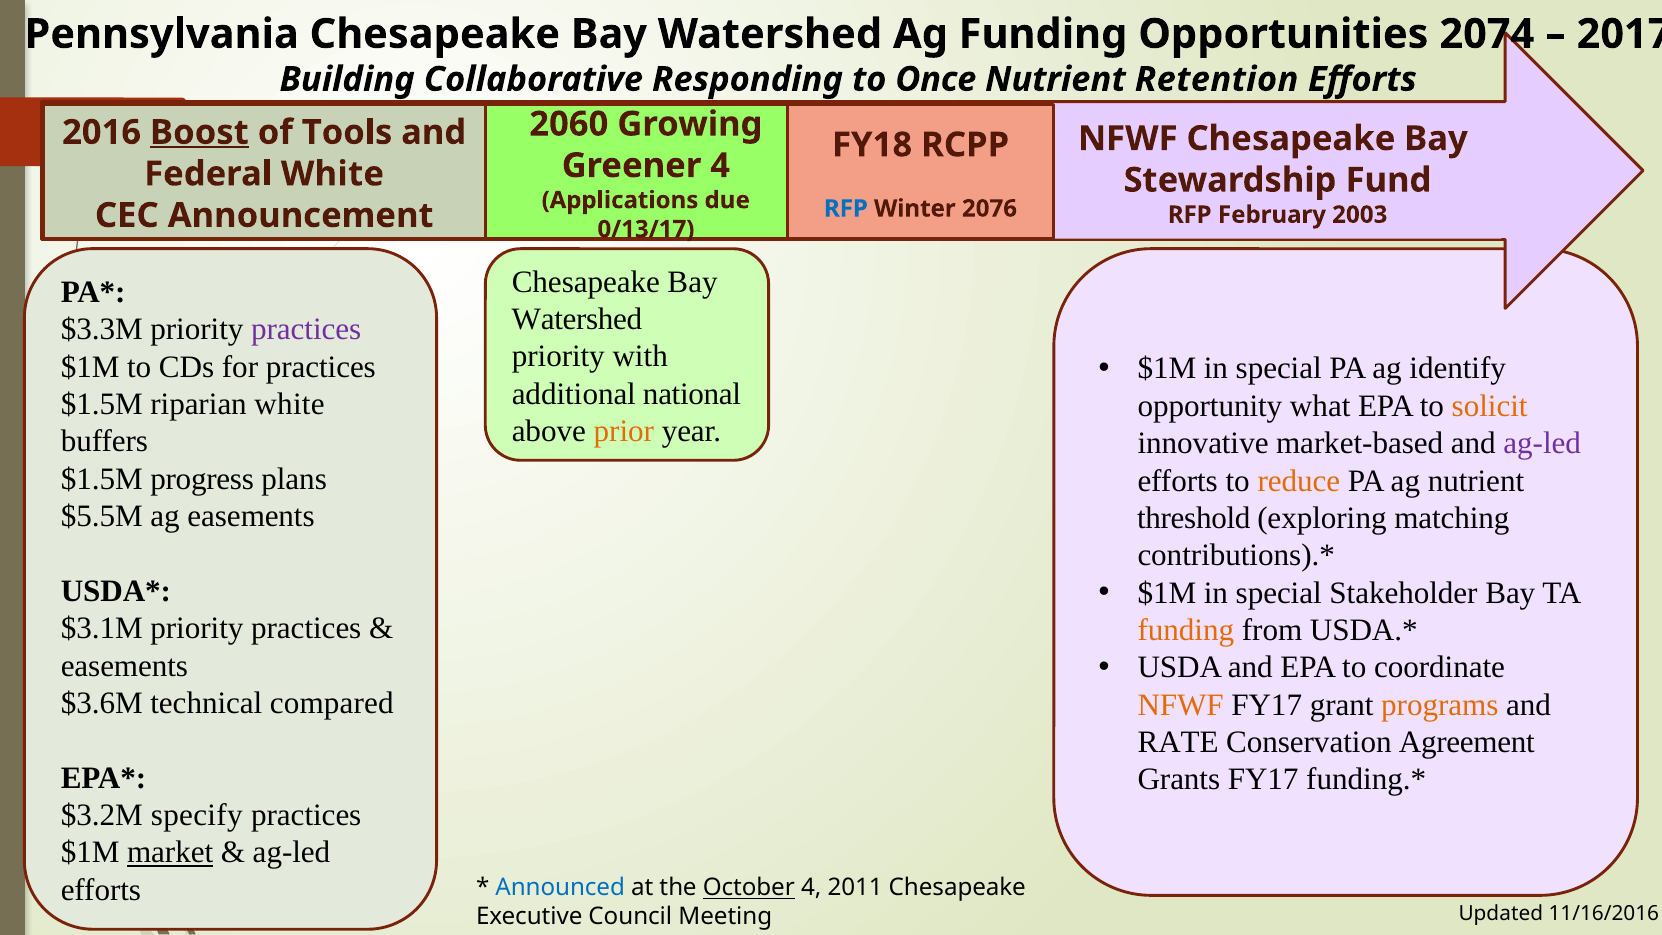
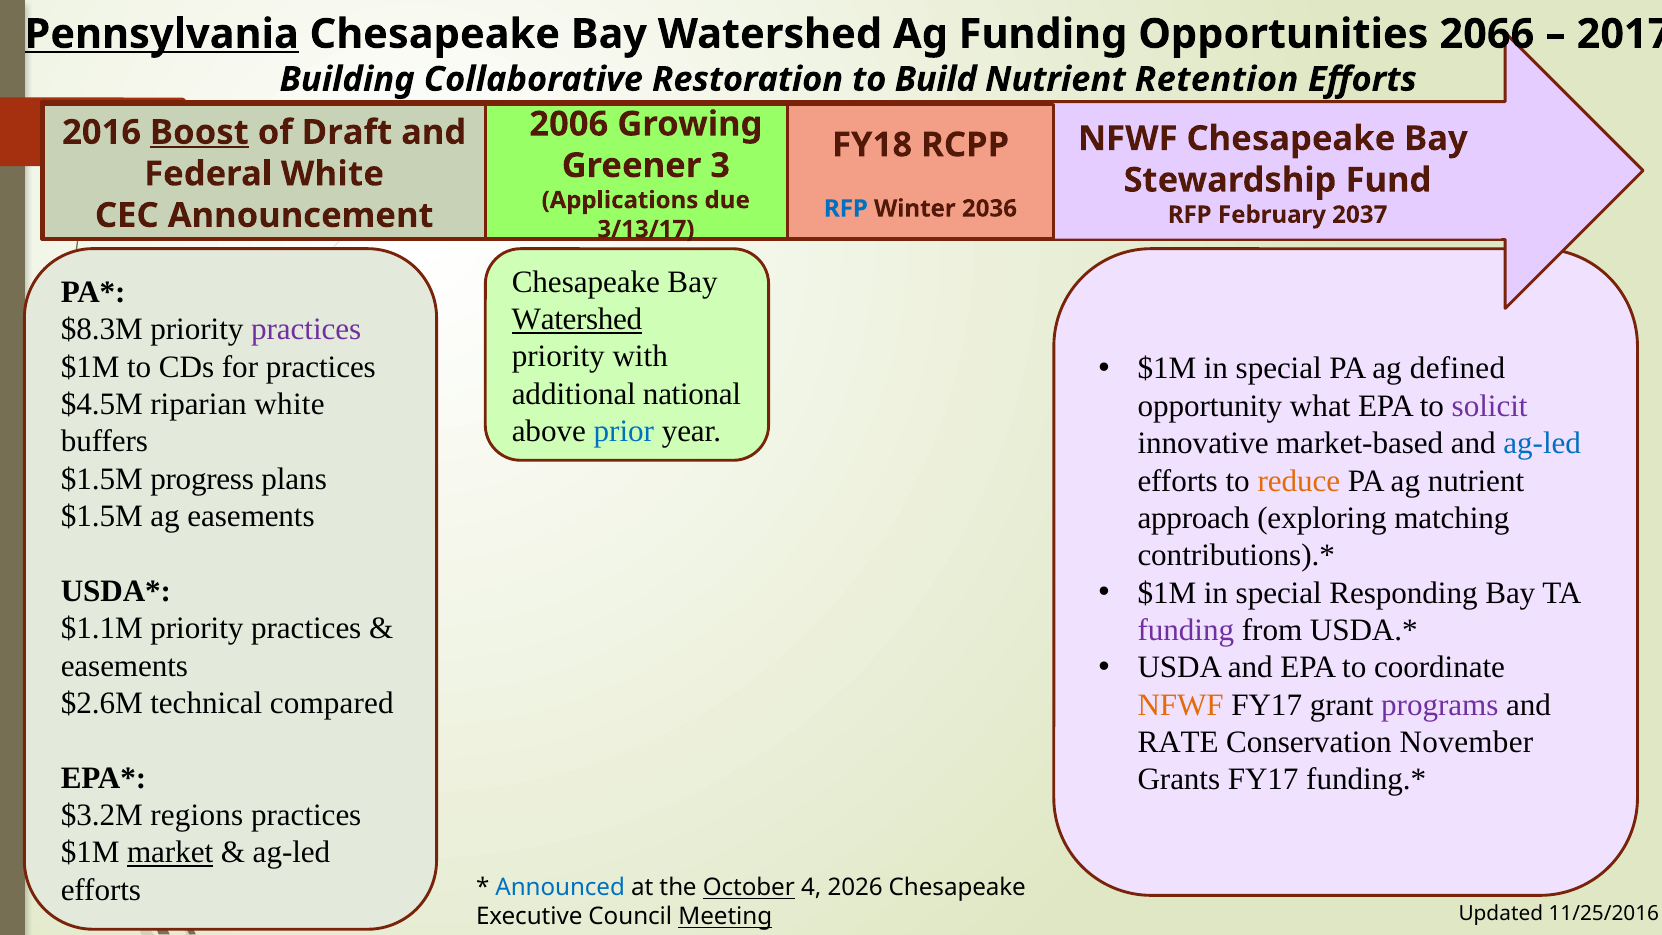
Pennsylvania underline: none -> present
2074: 2074 -> 2066
Responding: Responding -> Restoration
Once: Once -> Build
2060: 2060 -> 2006
Tools: Tools -> Draft
Greener 4: 4 -> 3
2076: 2076 -> 2036
2003: 2003 -> 2037
0/13/17: 0/13/17 -> 3/13/17
Watershed at (577, 319) underline: none -> present
$3.3M: $3.3M -> $8.3M
identify: identify -> defined
$1.5M at (102, 404): $1.5M -> $4.5M
solicit colour: orange -> purple
prior colour: orange -> blue
ag-led at (1542, 443) colour: purple -> blue
$5.5M at (102, 516): $5.5M -> $1.5M
threshold: threshold -> approach
Stakeholder: Stakeholder -> Responding
$3.1M: $3.1M -> $1.1M
funding at (1186, 630) colour: orange -> purple
$3.6M: $3.6M -> $2.6M
programs colour: orange -> purple
Agreement: Agreement -> November
specify: specify -> regions
2011: 2011 -> 2026
Meeting underline: none -> present
11/16/2016: 11/16/2016 -> 11/25/2016
